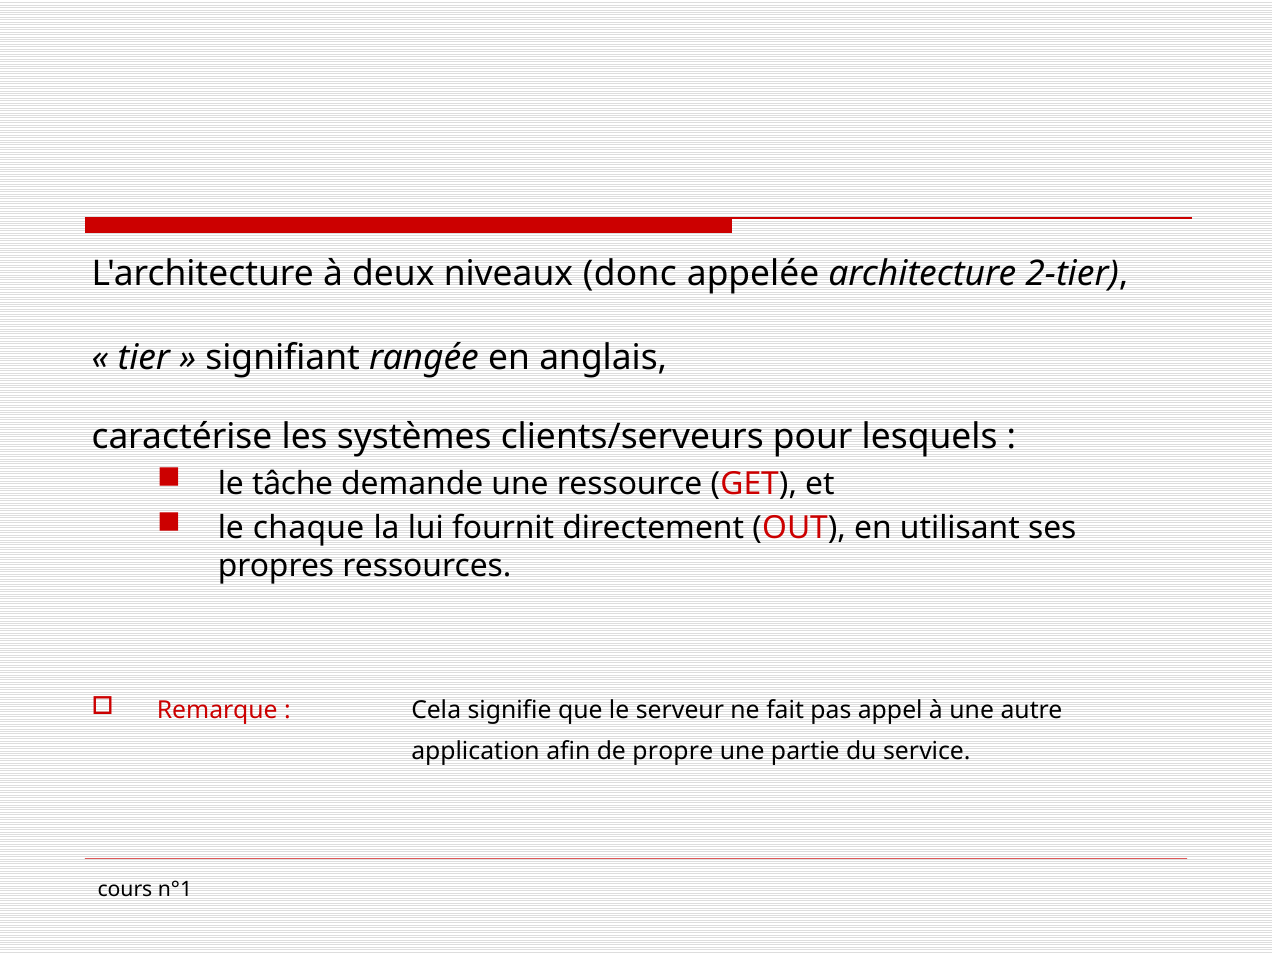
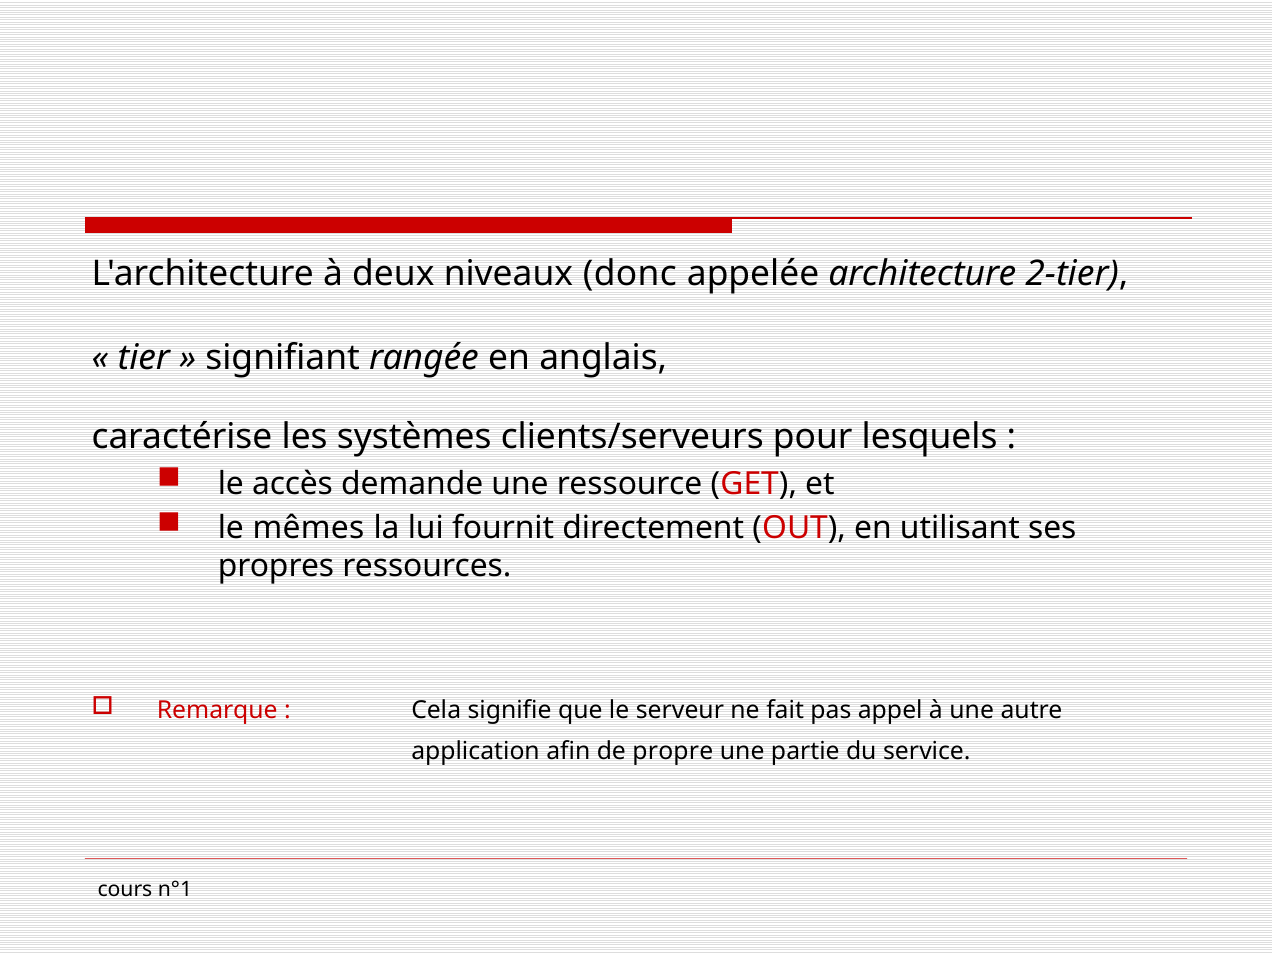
tâche: tâche -> accès
chaque: chaque -> mêmes
